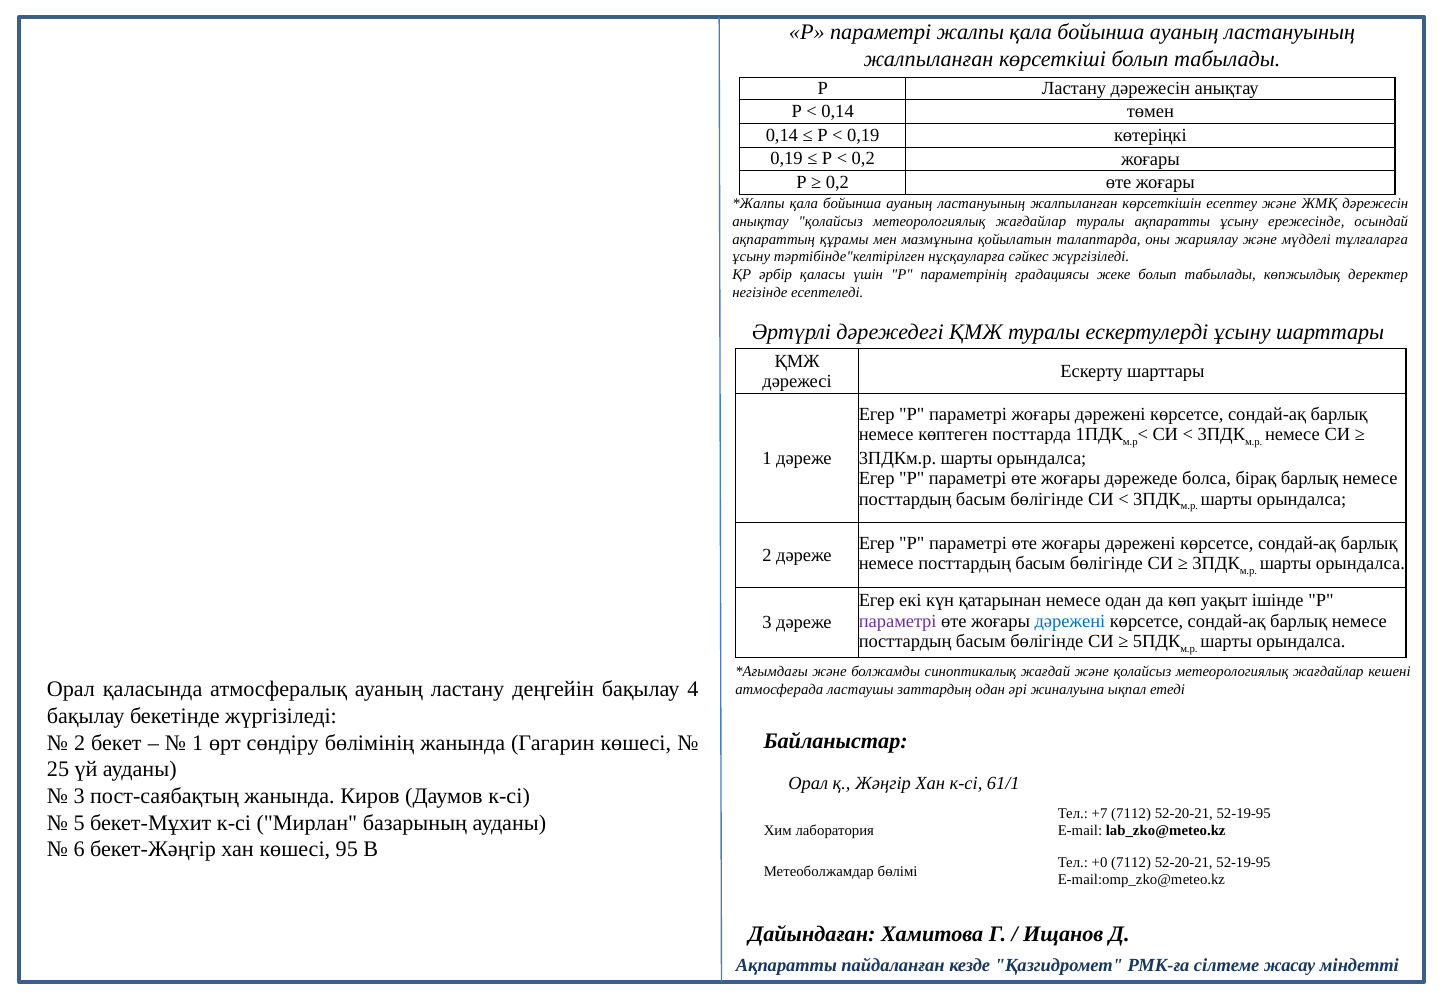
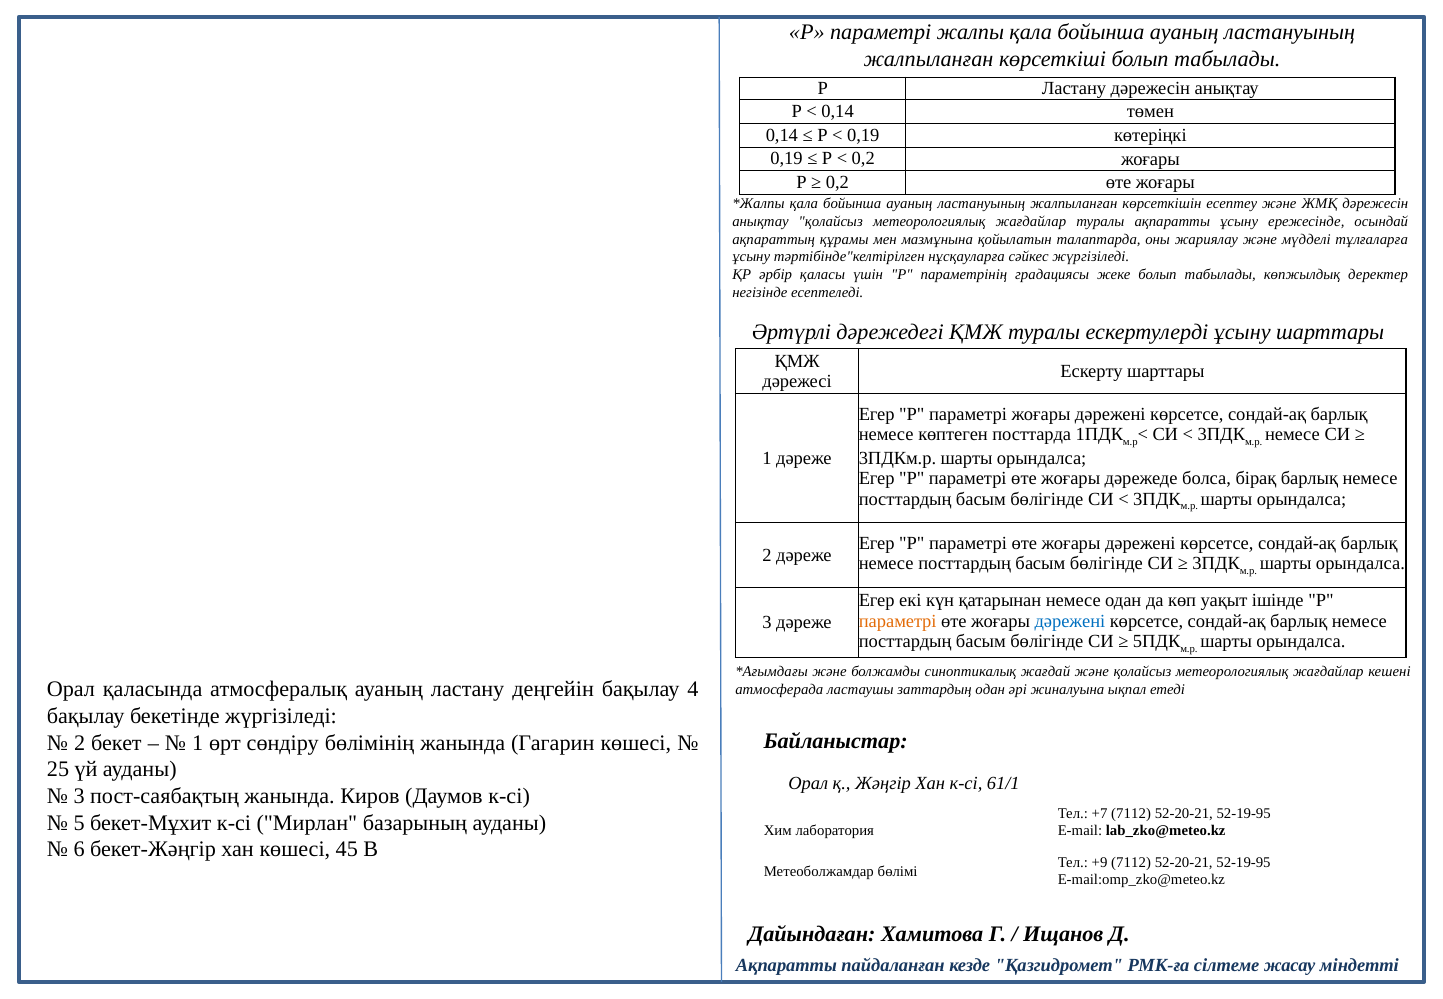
параметрі at (898, 621) colour: purple -> orange
95: 95 -> 45
+0: +0 -> +9
